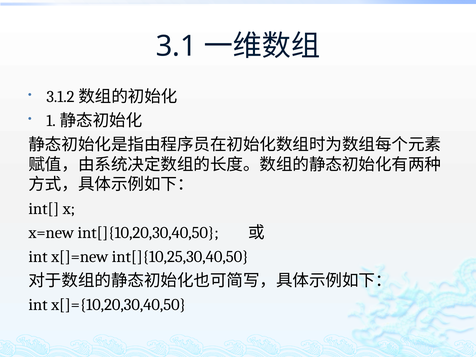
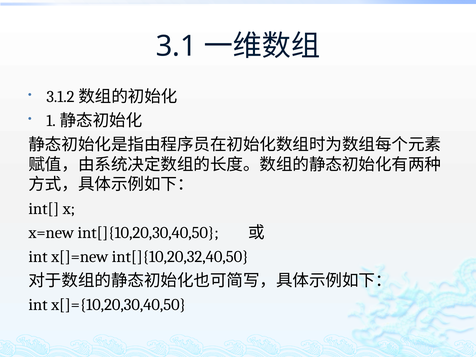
int[]{10,25,30,40,50: int[]{10,25,30,40,50 -> int[]{10,20,32,40,50
